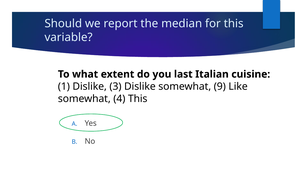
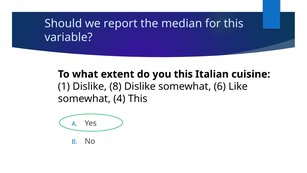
you last: last -> this
3: 3 -> 8
9: 9 -> 6
